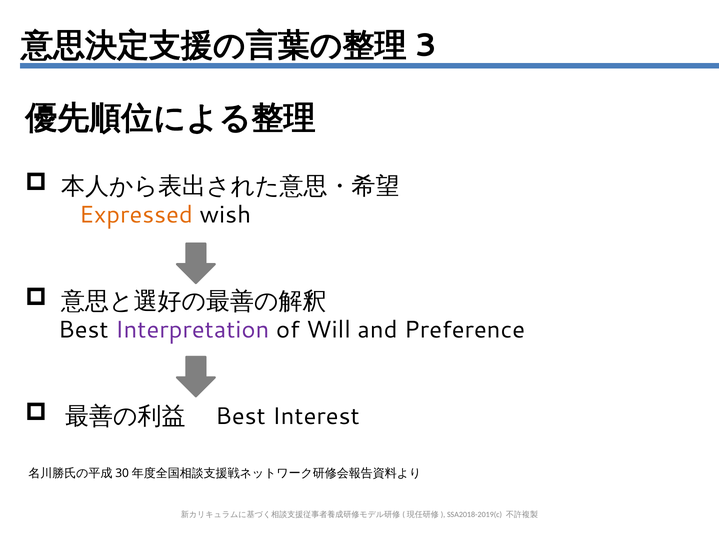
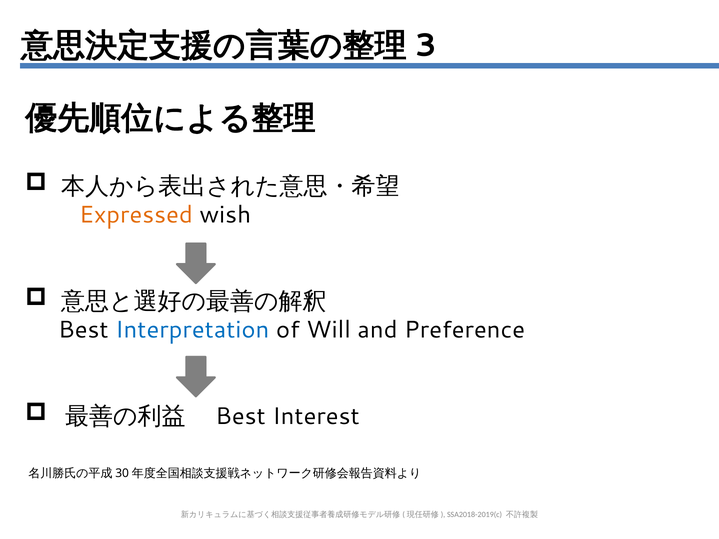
Interpretation colour: purple -> blue
